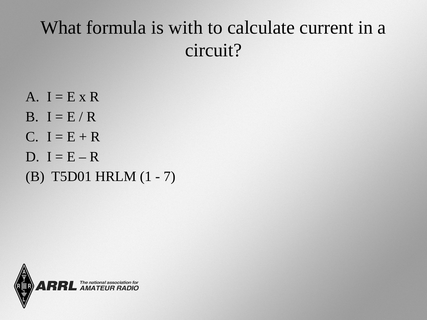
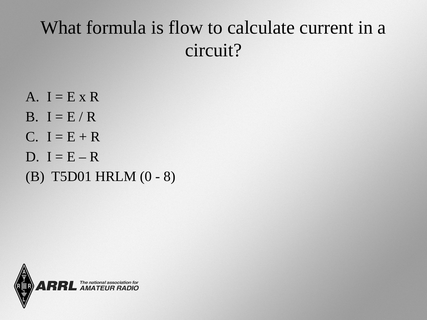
with: with -> flow
1: 1 -> 0
7: 7 -> 8
